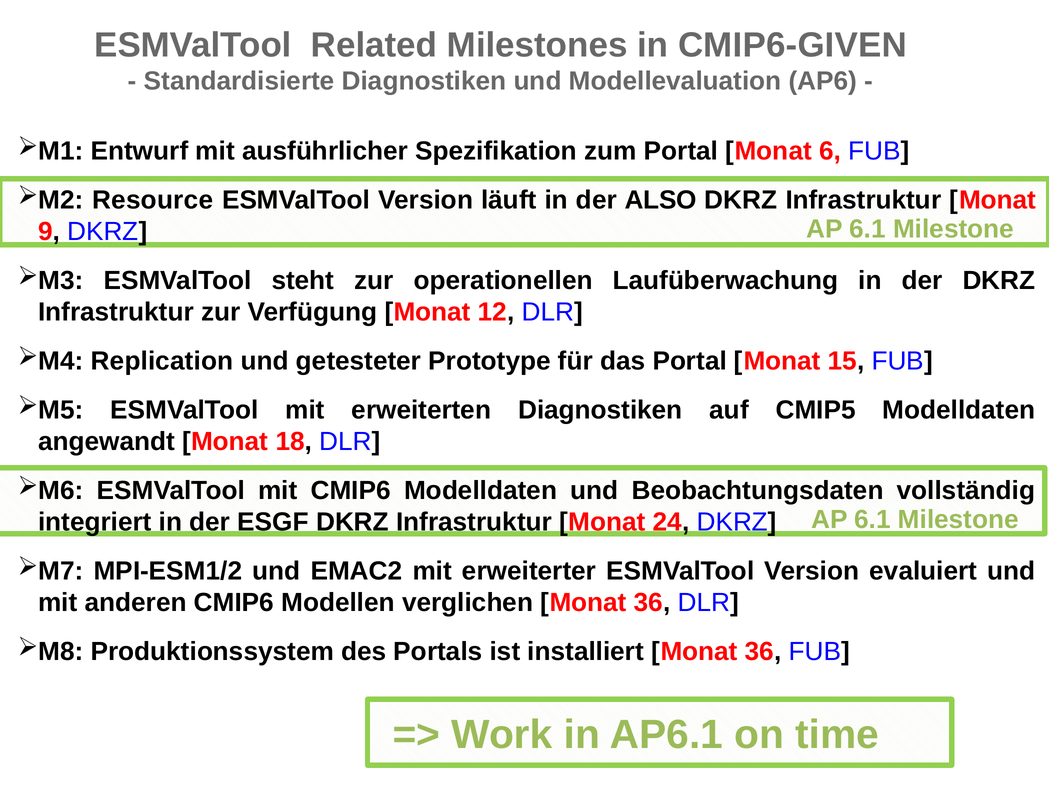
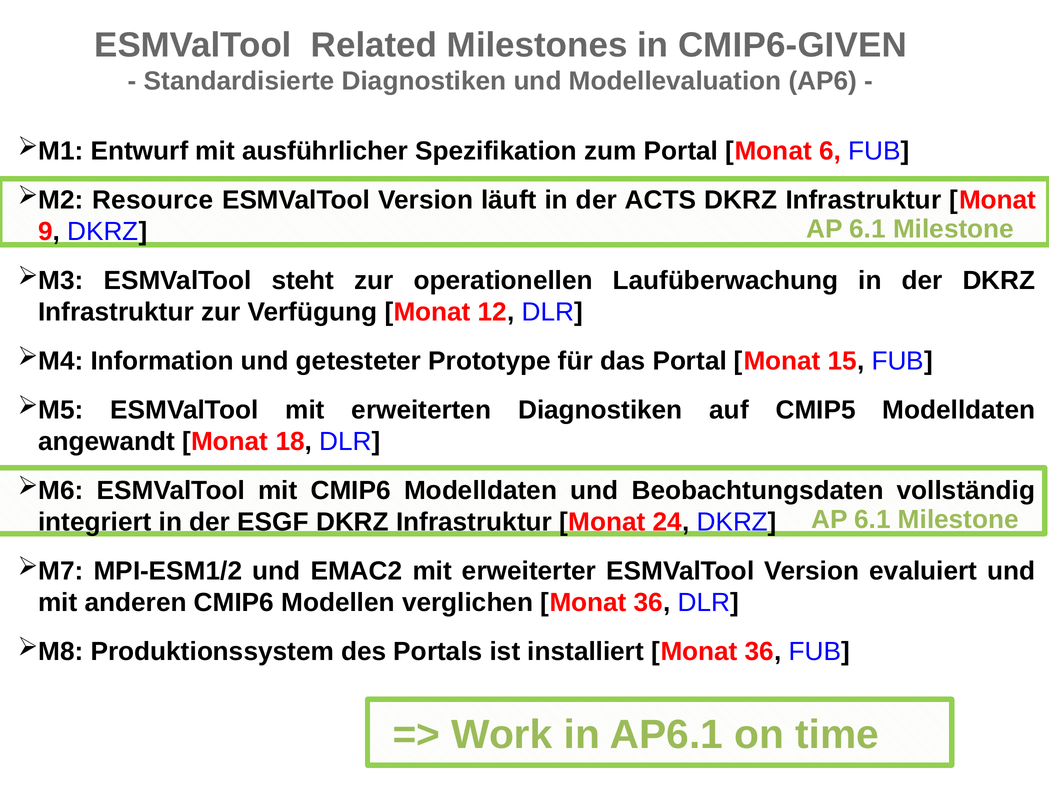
ALSO: ALSO -> ACTS
Replication: Replication -> Information
